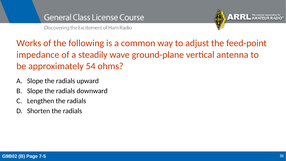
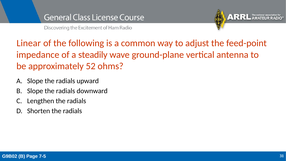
Works: Works -> Linear
54: 54 -> 52
